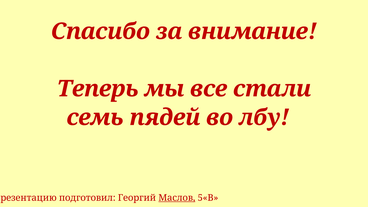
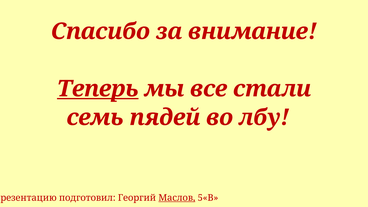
Теперь underline: none -> present
